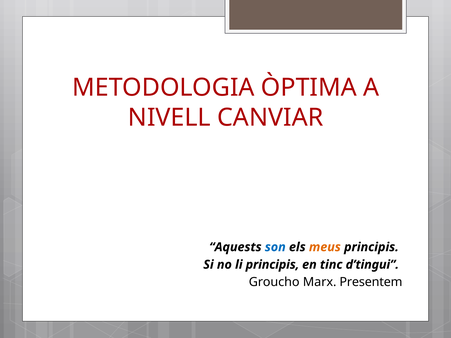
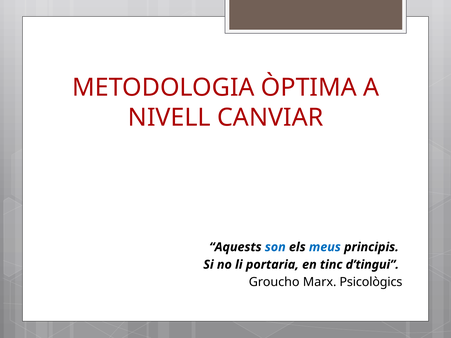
meus colour: orange -> blue
li principis: principis -> portaria
Presentem: Presentem -> Psicològics
